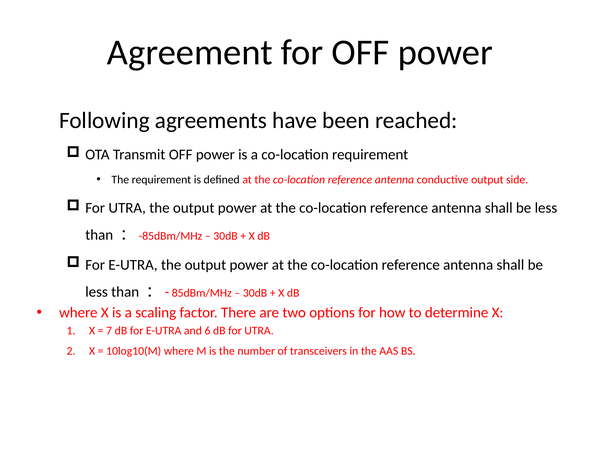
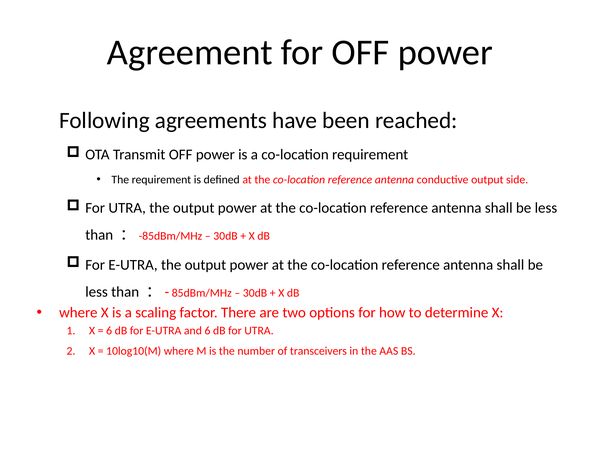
7 at (109, 331): 7 -> 6
